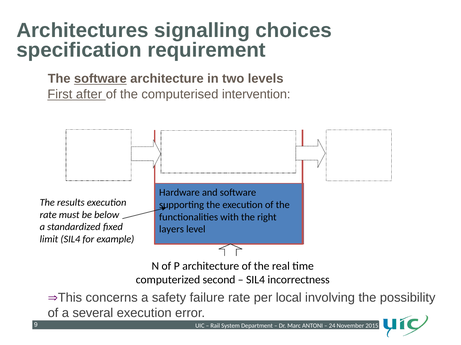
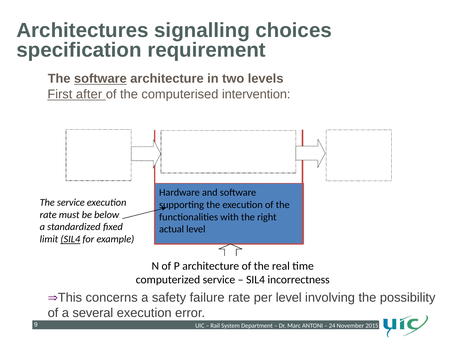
The results: results -> service
layers: layers -> actual
SIL4 at (70, 240) underline: none -> present
computerized second: second -> service
per local: local -> level
